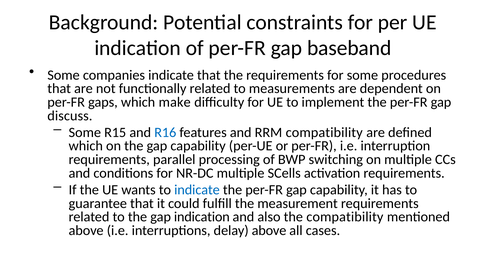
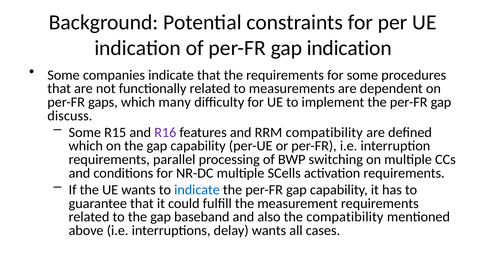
gap baseband: baseband -> indication
make: make -> many
R16 colour: blue -> purple
gap indication: indication -> baseband
delay above: above -> wants
